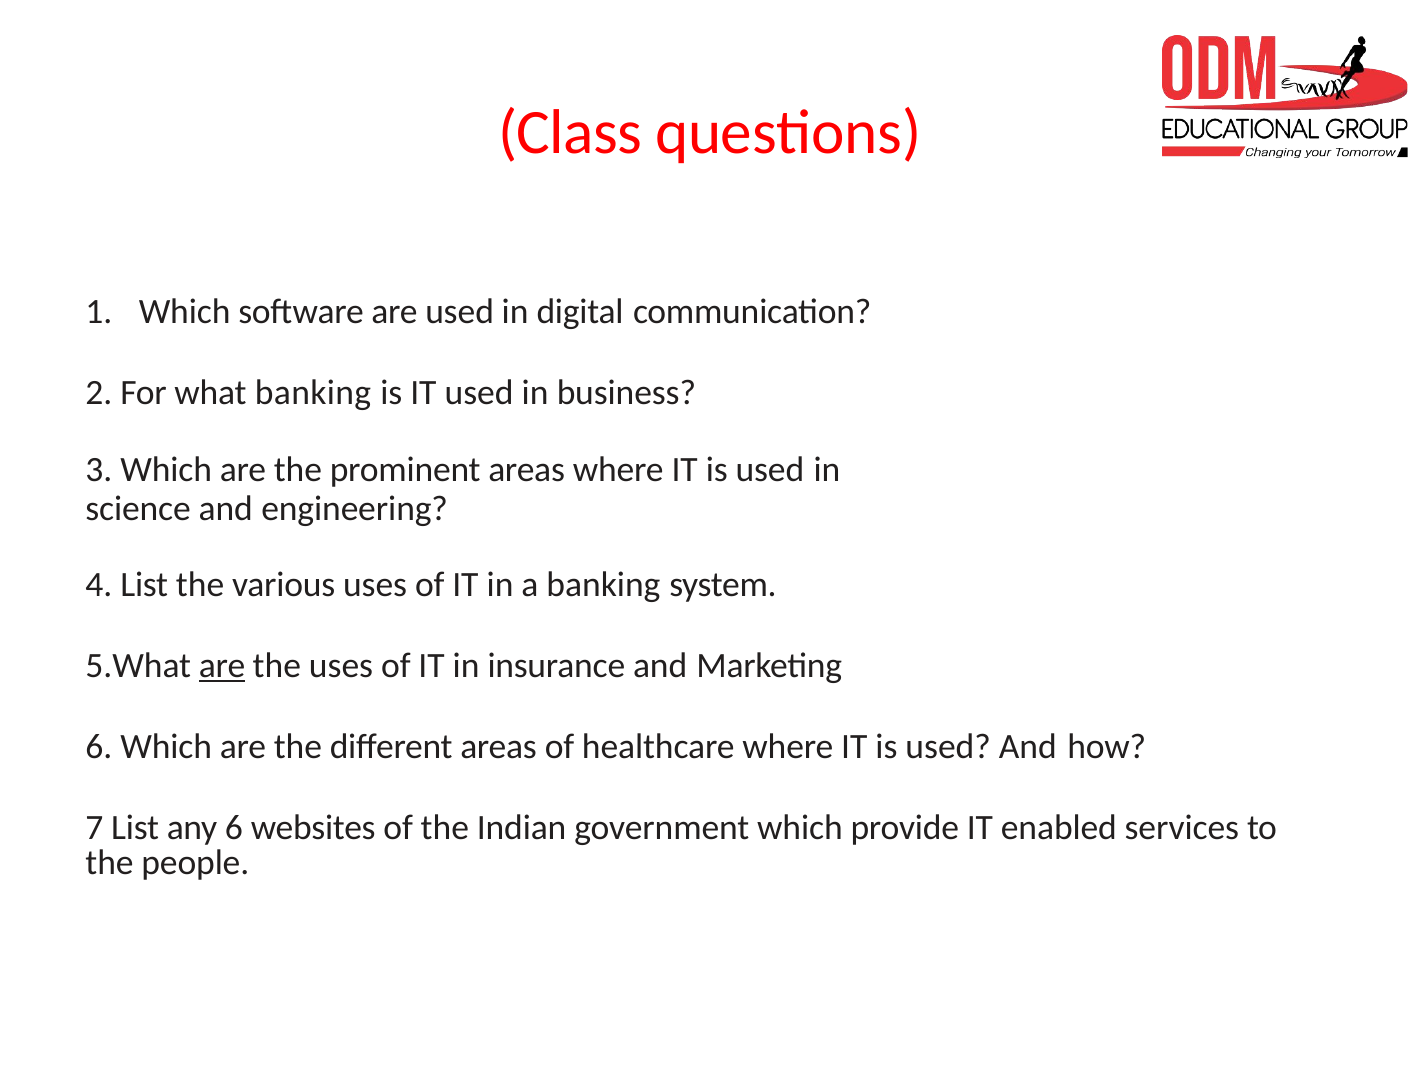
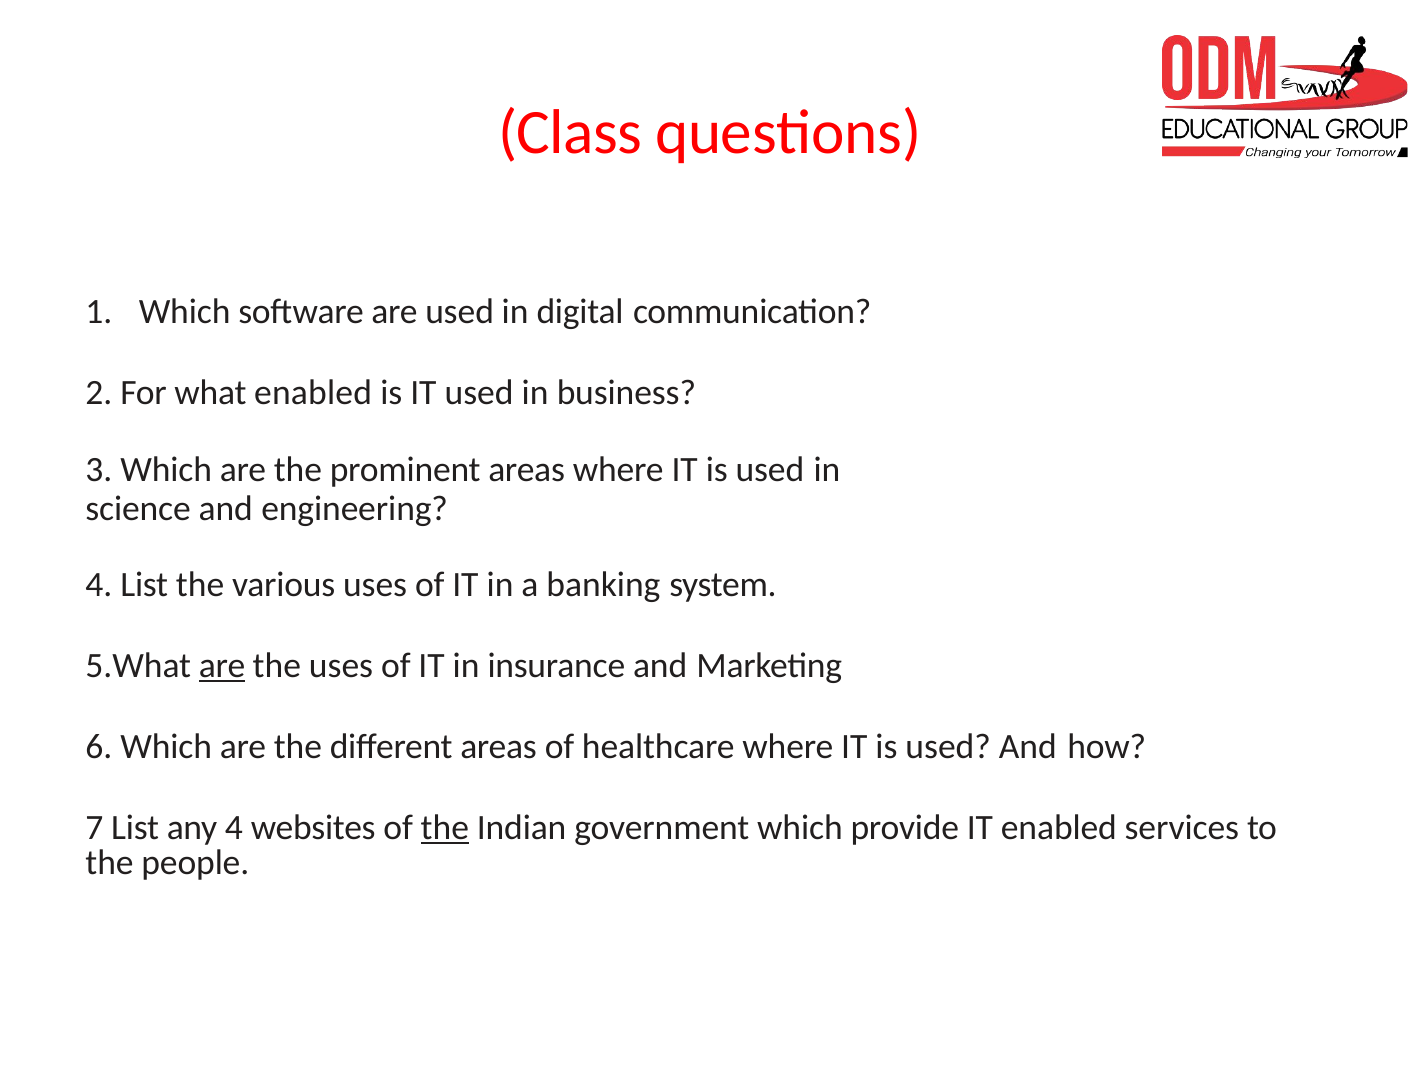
what banking: banking -> enabled
6: 6 -> 4
the at (445, 828) underline: none -> present
